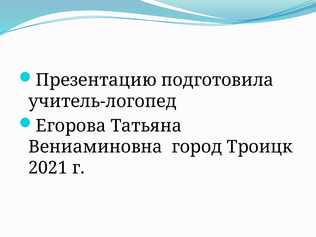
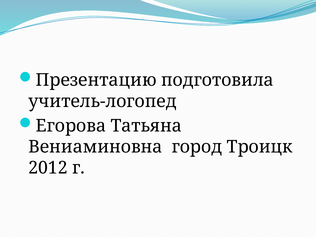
2021: 2021 -> 2012
